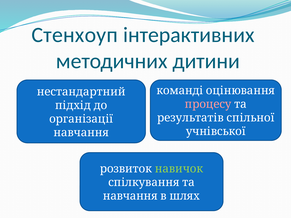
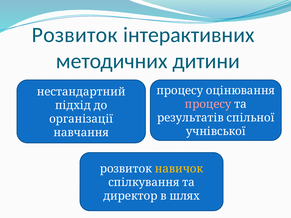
Стенхоуп at (75, 35): Стенхоуп -> Розвиток
команді at (180, 91): команді -> процесу
навичок colour: light green -> yellow
навчання at (130, 196): навчання -> директор
